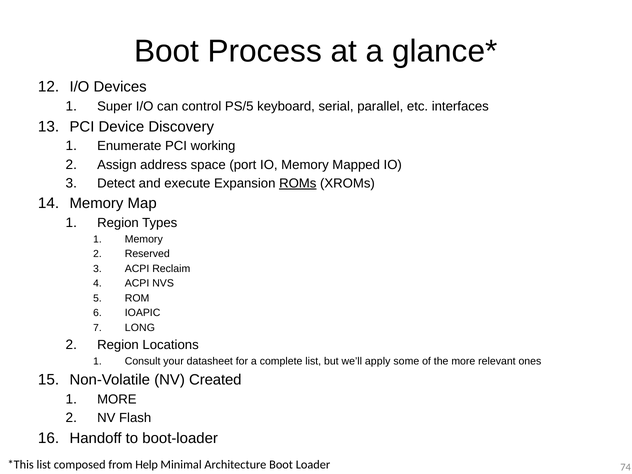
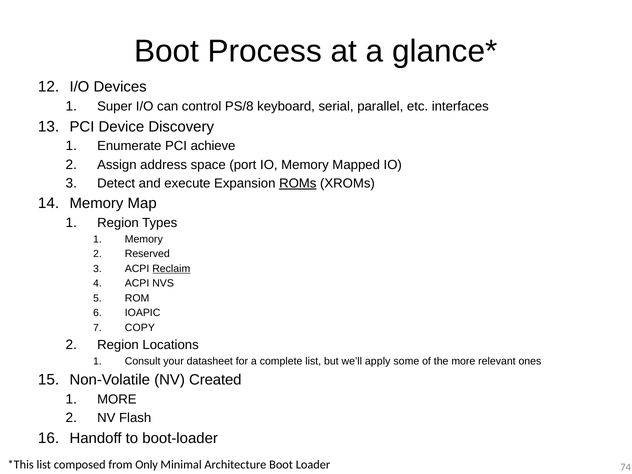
PS/5: PS/5 -> PS/8
working: working -> achieve
Reclaim underline: none -> present
LONG: LONG -> COPY
Help: Help -> Only
